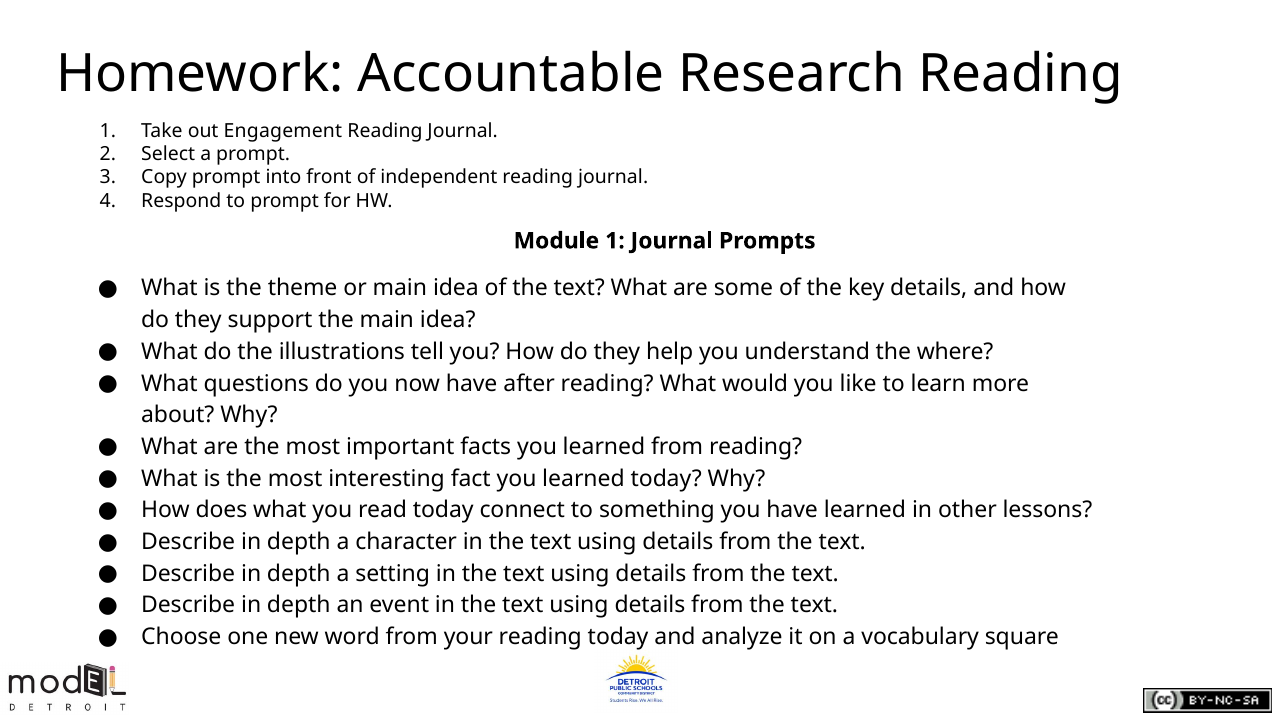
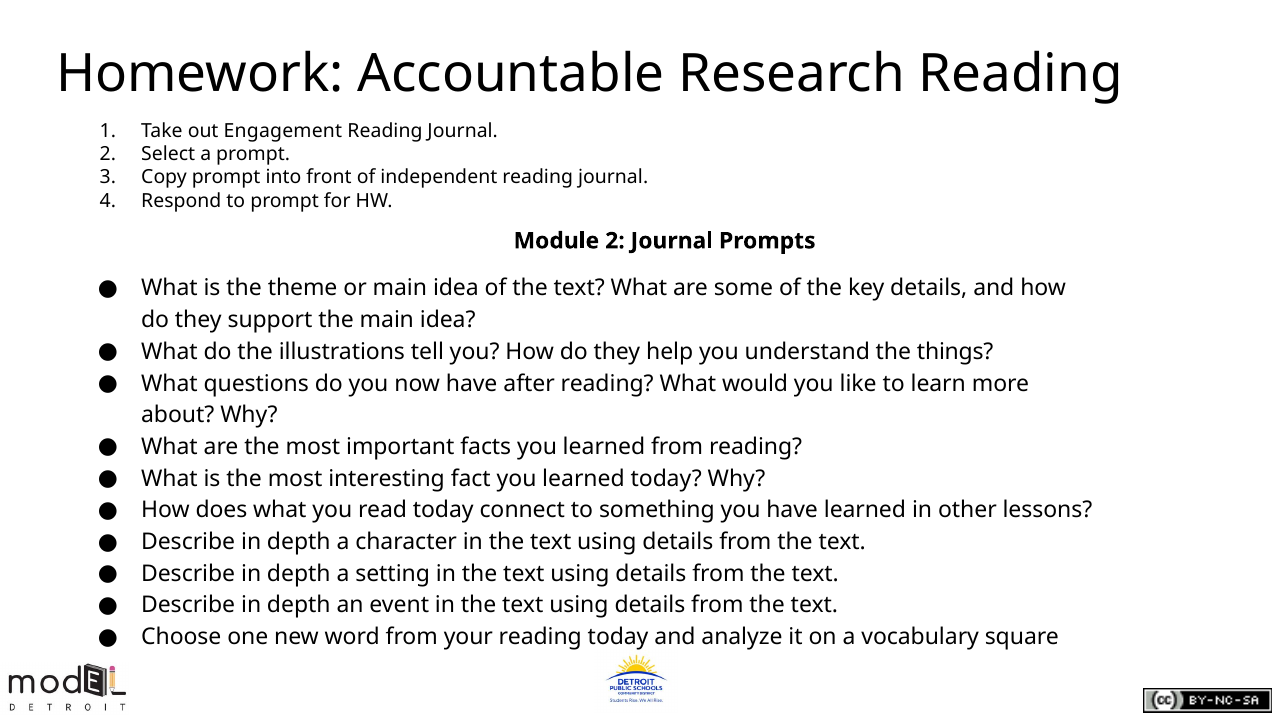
Module 1: 1 -> 2
where: where -> things
